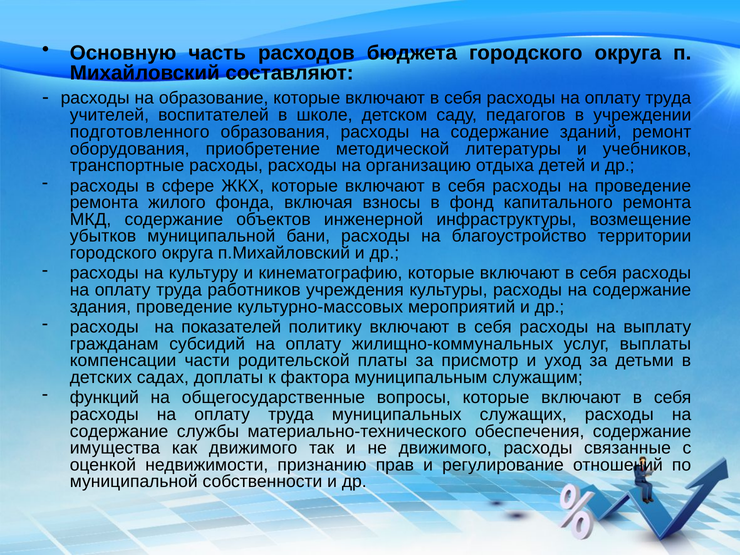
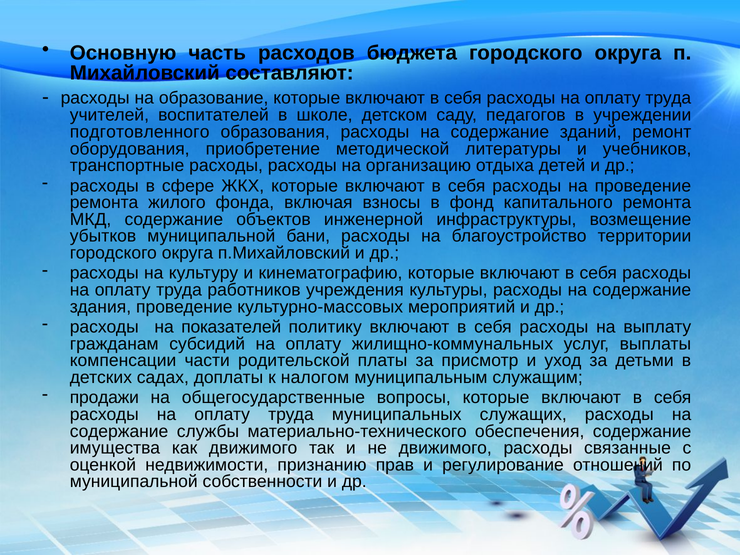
фактора: фактора -> налогом
функций: функций -> продажи
